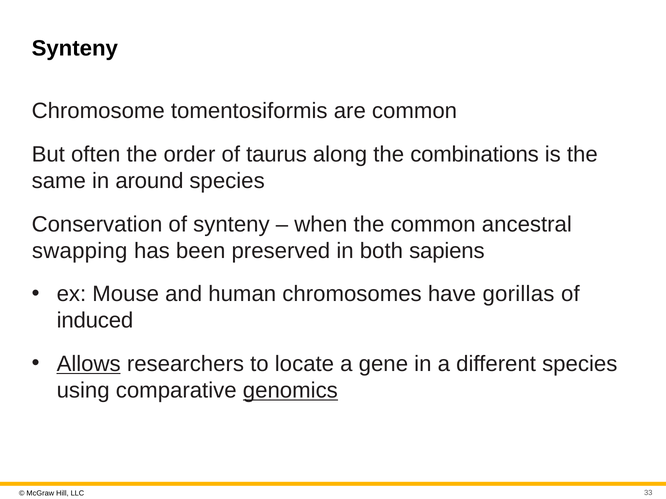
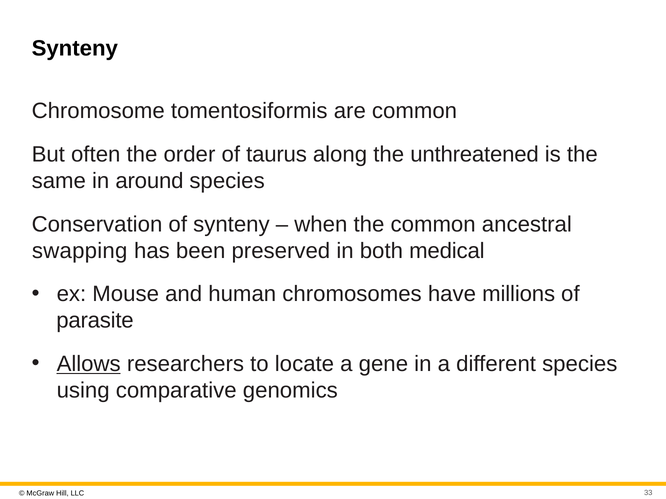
combinations: combinations -> unthreatened
sapiens: sapiens -> medical
gorillas: gorillas -> millions
induced: induced -> parasite
genomics underline: present -> none
